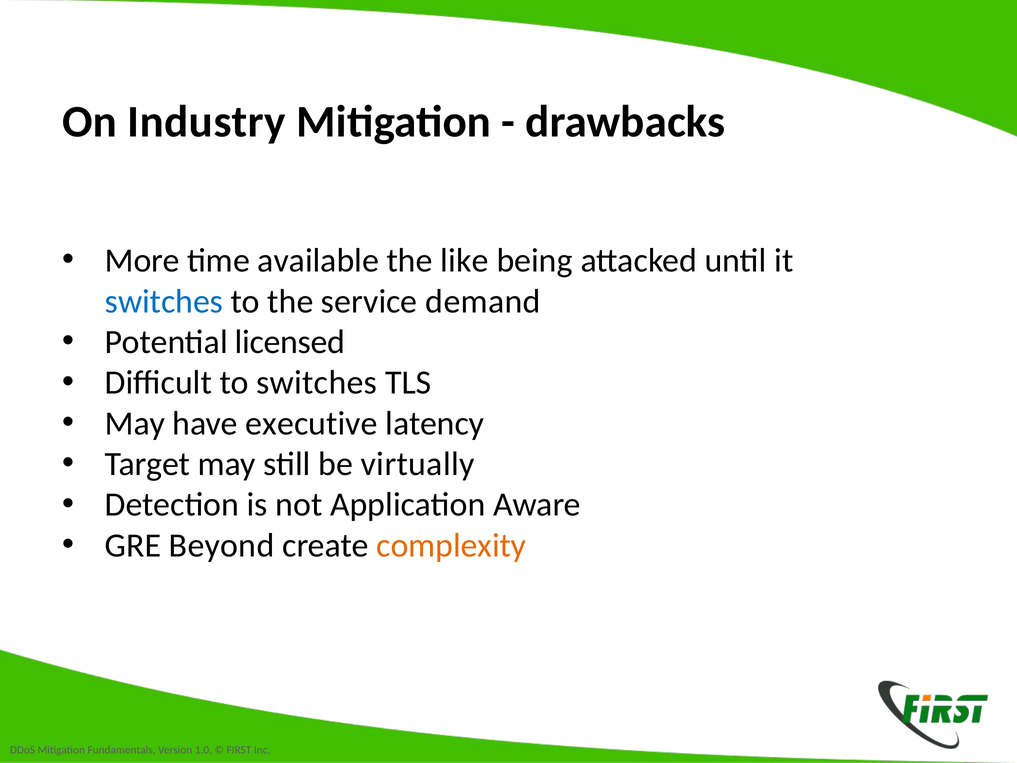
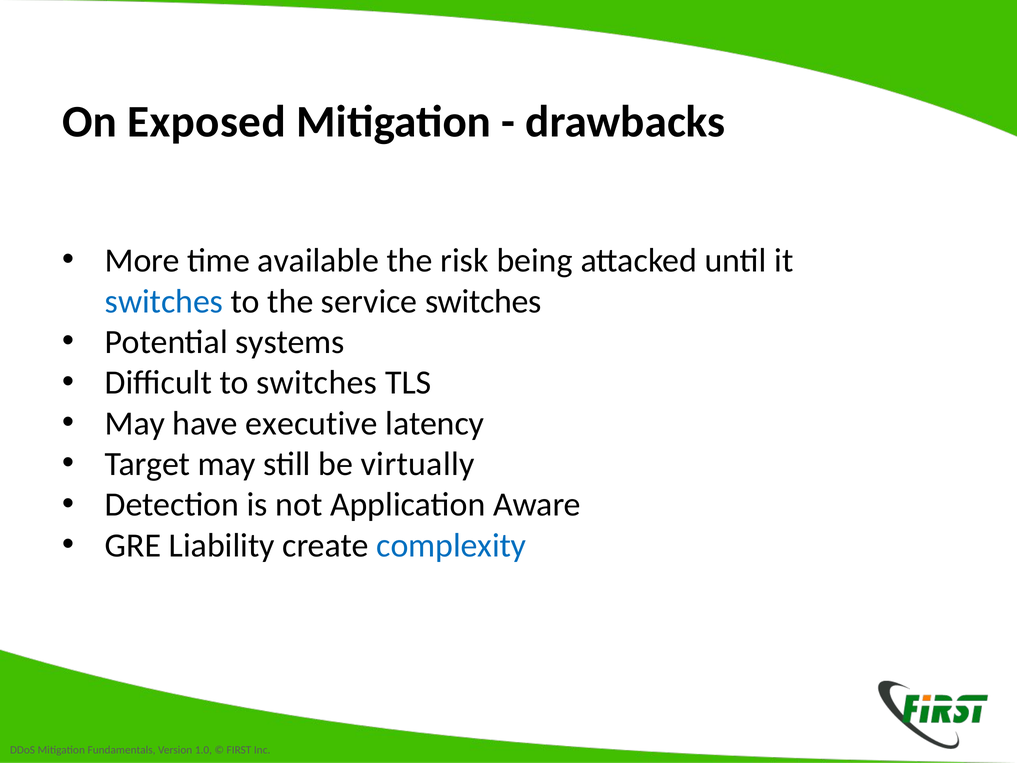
Industry: Industry -> Exposed
like: like -> risk
service demand: demand -> switches
licensed: licensed -> systems
Beyond: Beyond -> Liability
complexity colour: orange -> blue
